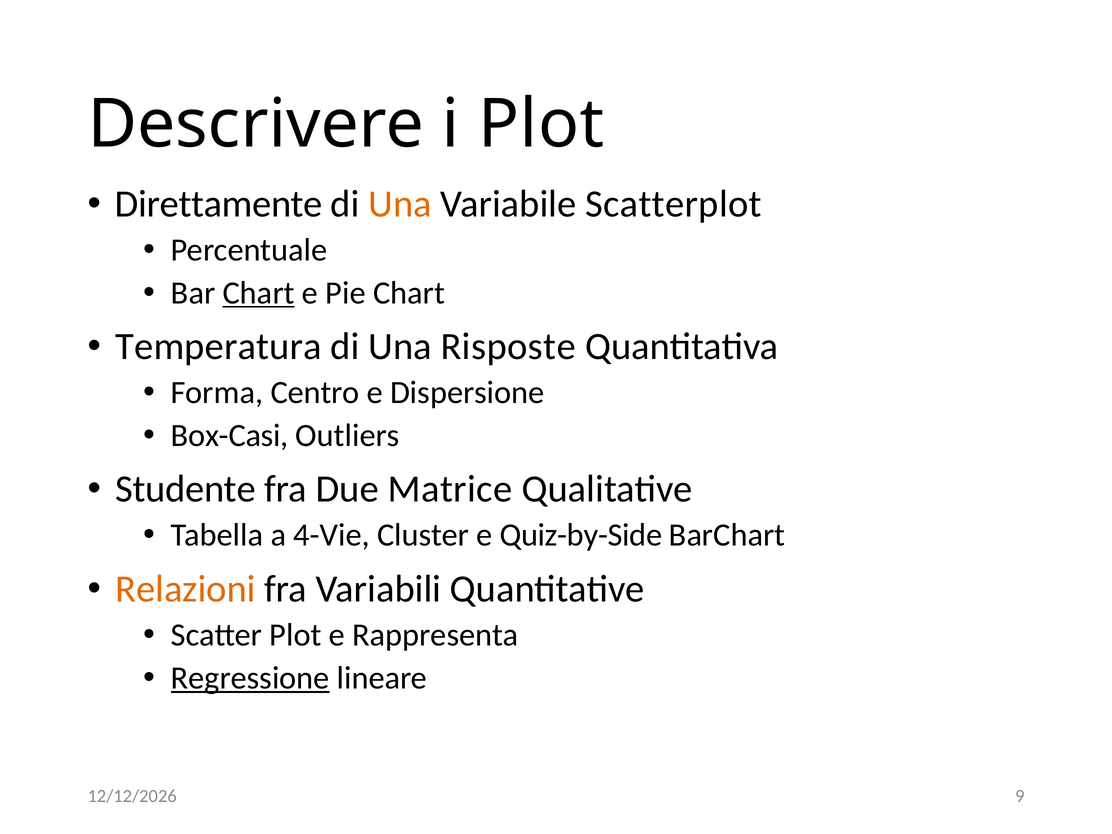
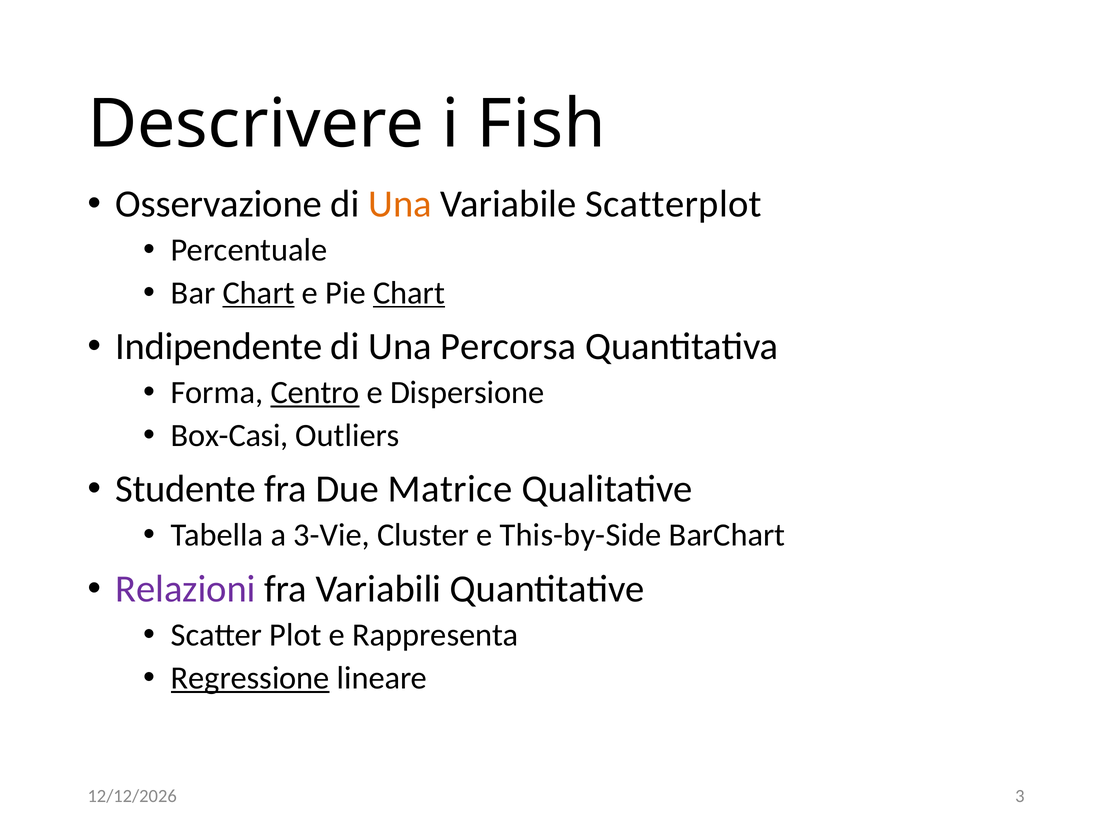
i Plot: Plot -> Fish
Direttamente: Direttamente -> Osservazione
Chart at (409, 293) underline: none -> present
Temperatura: Temperatura -> Indipendente
Risposte: Risposte -> Percorsa
Centro underline: none -> present
4-Vie: 4-Vie -> 3-Vie
Quiz-by-Side: Quiz-by-Side -> This-by-Side
Relazioni colour: orange -> purple
9: 9 -> 3
